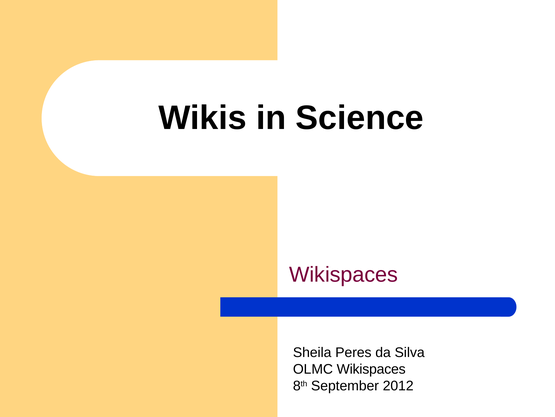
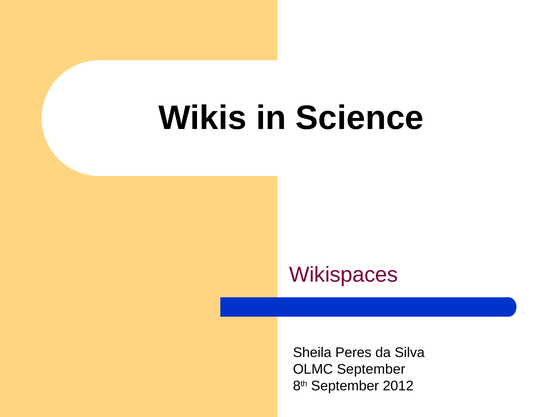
OLMC Wikispaces: Wikispaces -> September
